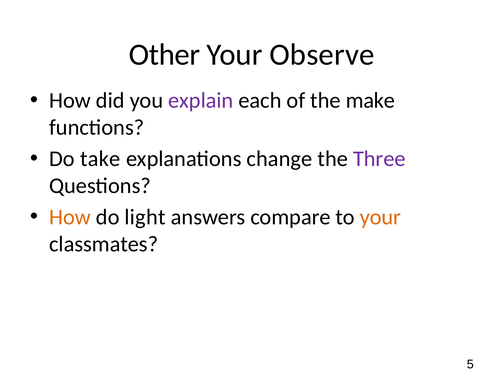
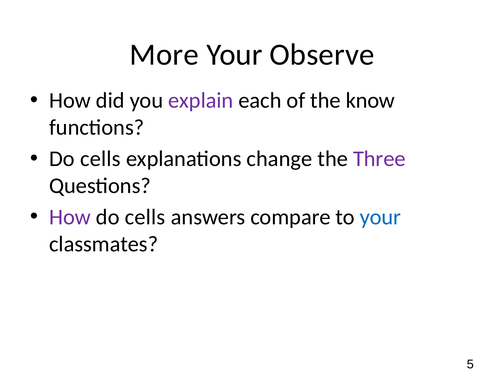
Other: Other -> More
make: make -> know
take at (100, 159): take -> cells
How at (70, 217) colour: orange -> purple
light at (145, 217): light -> cells
your at (380, 217) colour: orange -> blue
